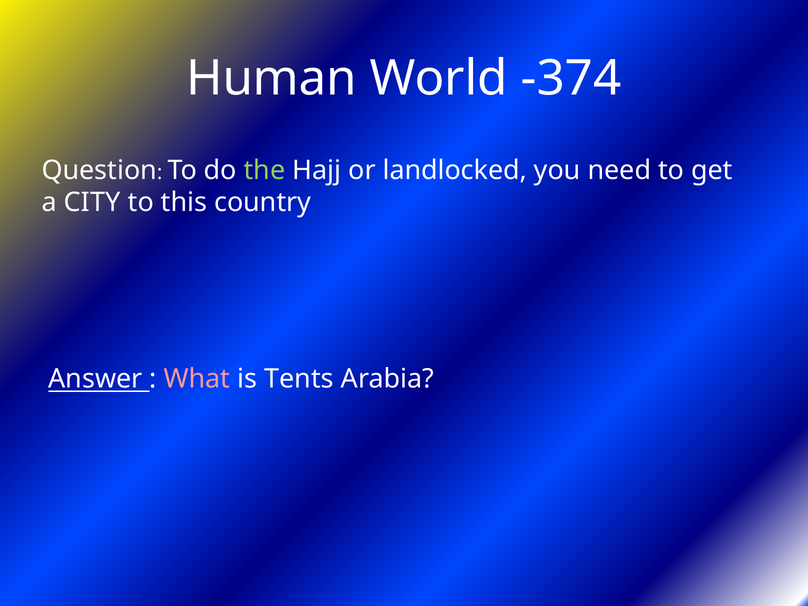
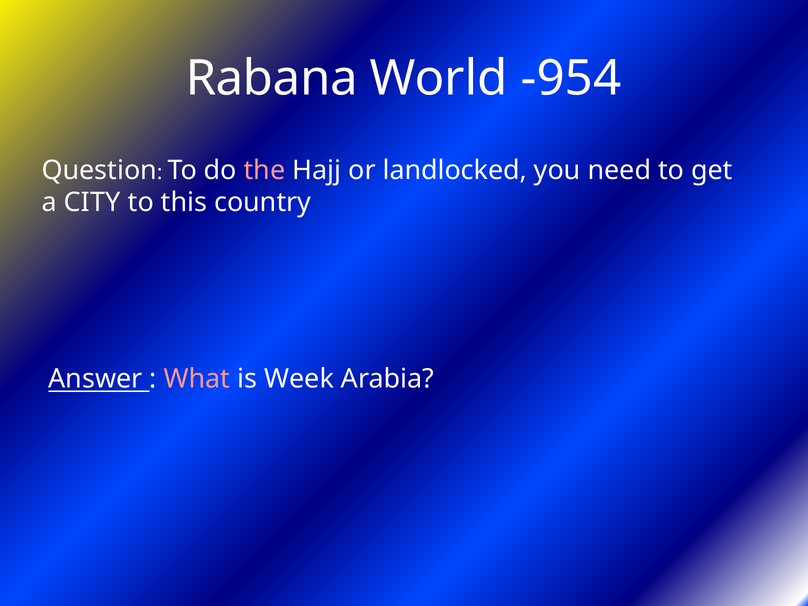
Human: Human -> Rabana
-374: -374 -> -954
the colour: light green -> pink
Tents: Tents -> Week
